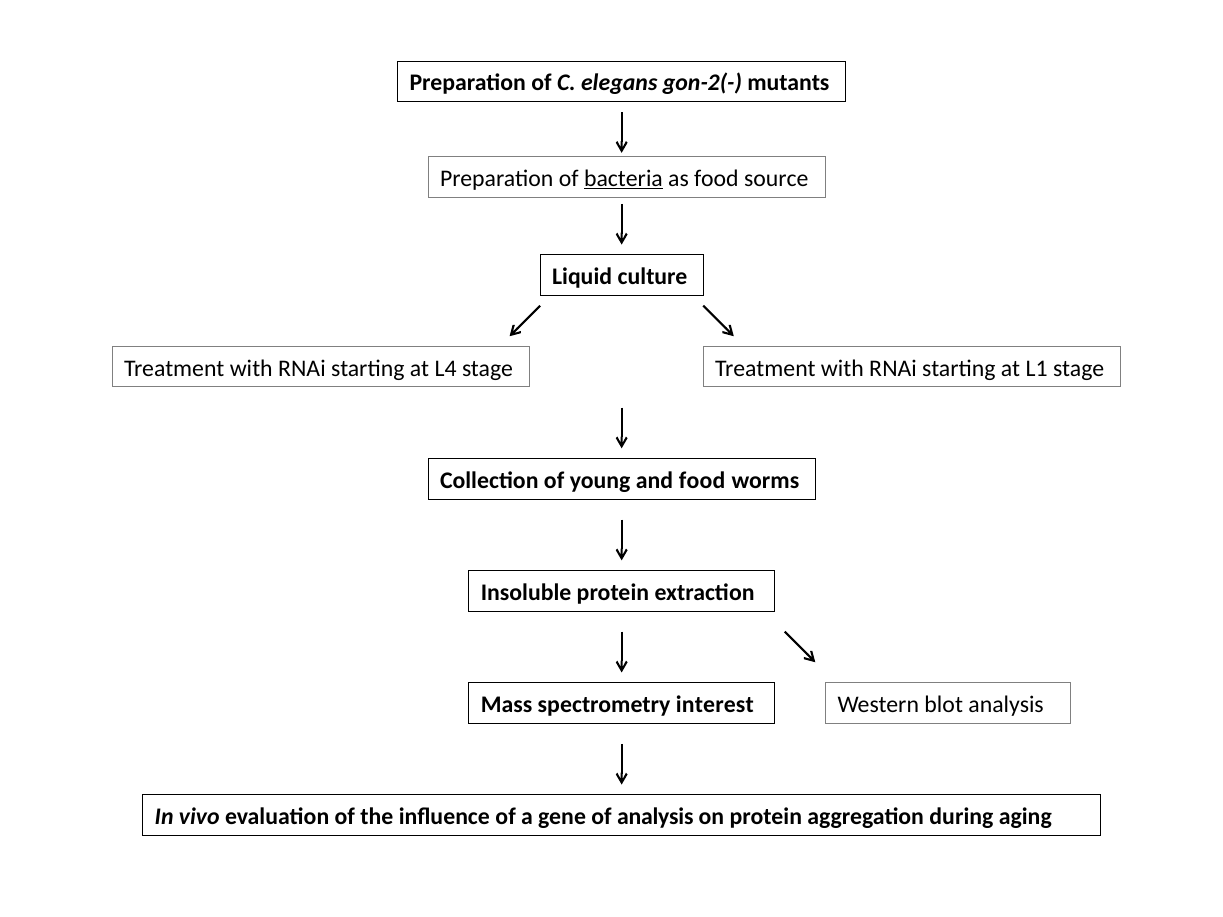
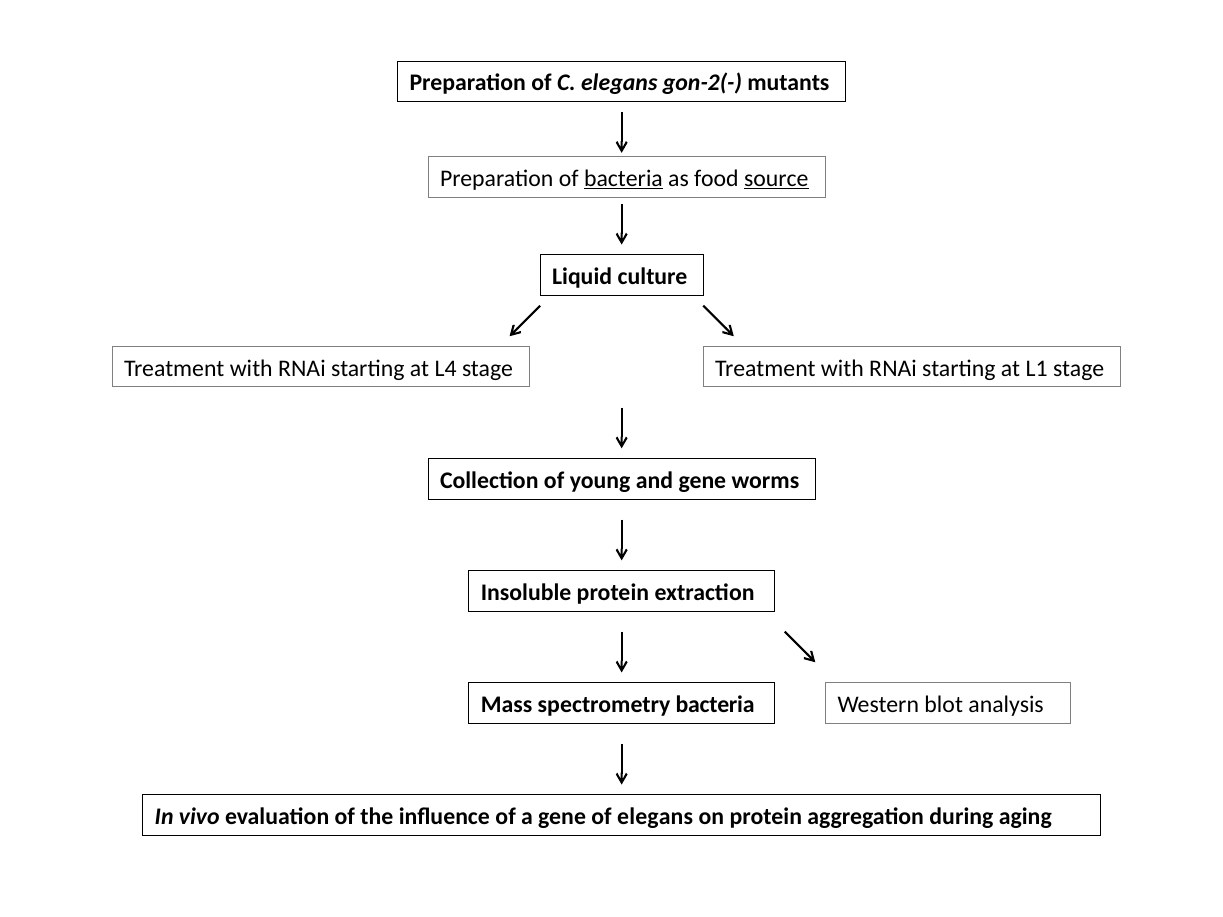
source underline: none -> present
and food: food -> gene
spectrometry interest: interest -> bacteria
of analysis: analysis -> elegans
